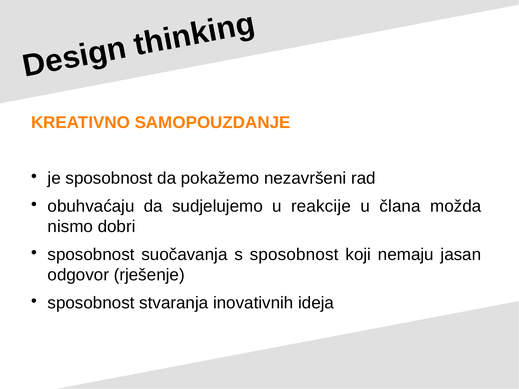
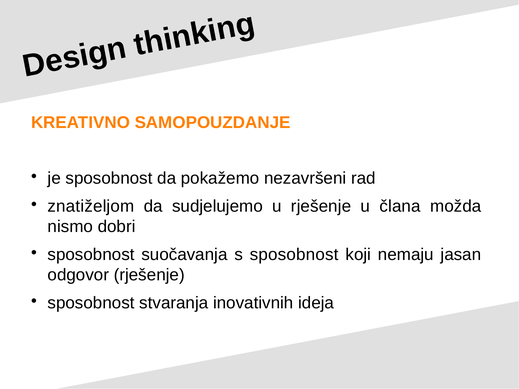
obuhvaćaju: obuhvaćaju -> znatiželjom
u reakcije: reakcije -> rješenje
